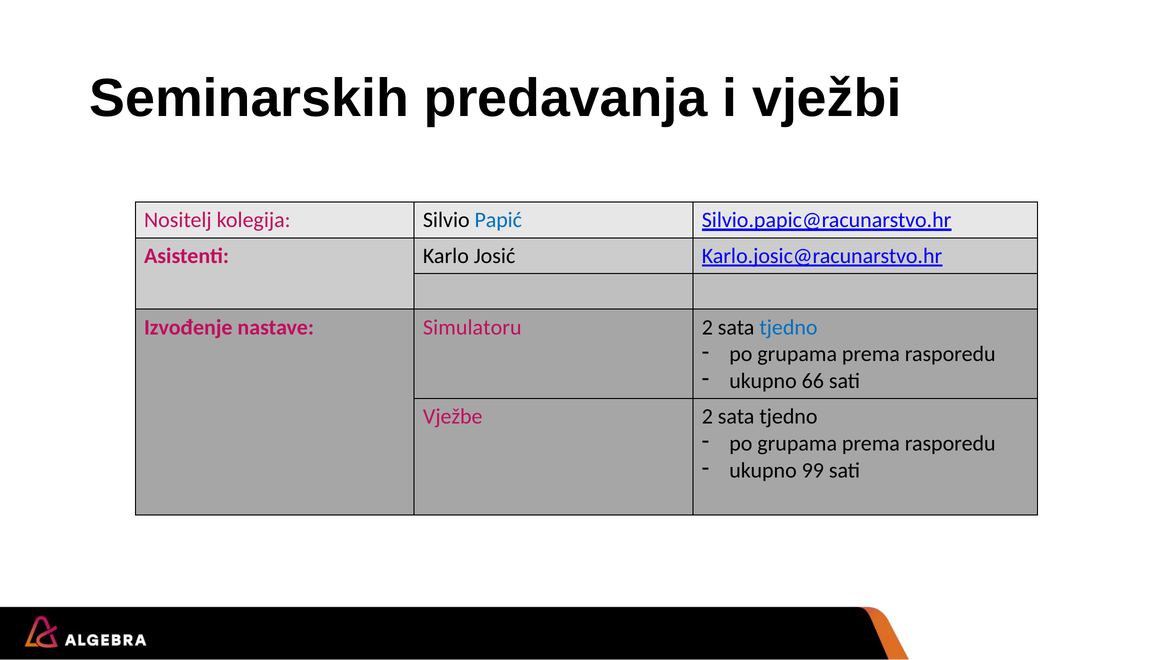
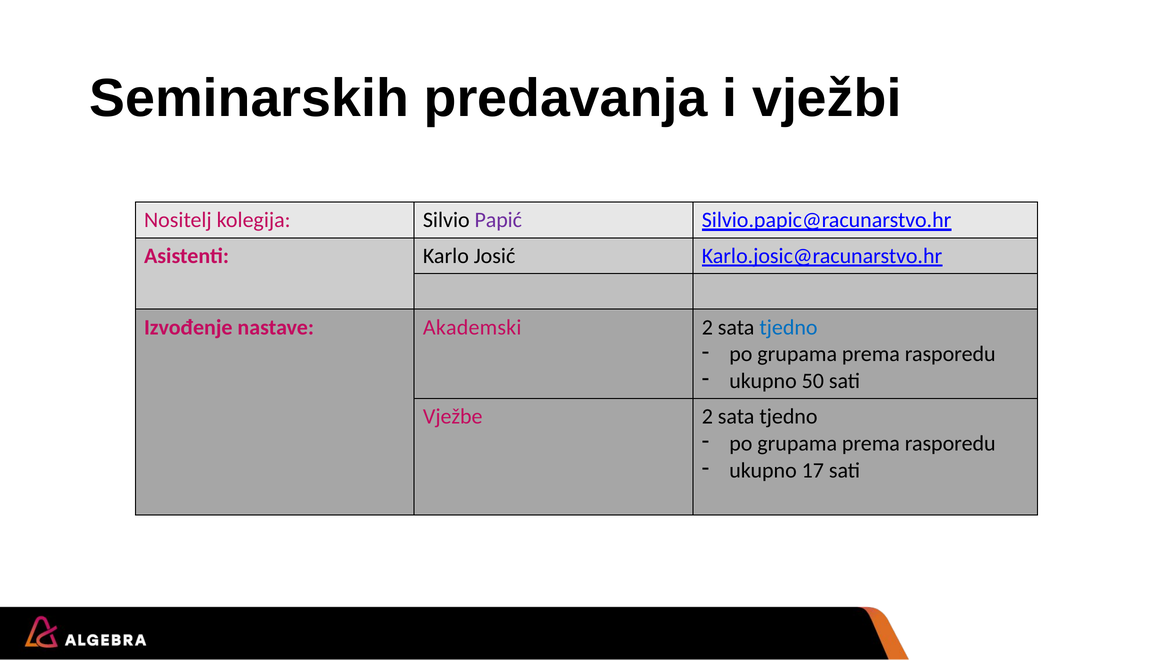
Papić colour: blue -> purple
Simulatoru: Simulatoru -> Akademski
66: 66 -> 50
99: 99 -> 17
